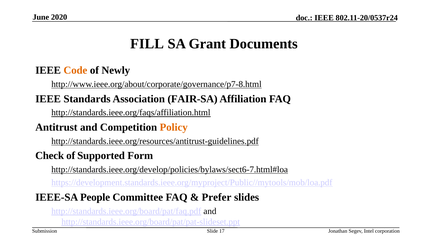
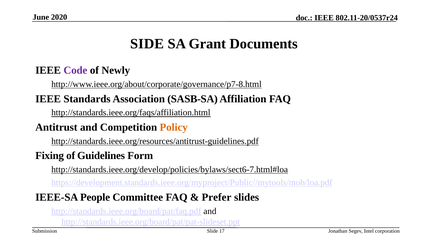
FILL: FILL -> SIDE
Code colour: orange -> purple
FAIR-SA: FAIR-SA -> SASB-SA
Check: Check -> Fixing
Supported: Supported -> Guidelines
